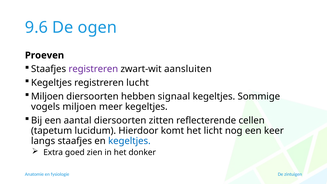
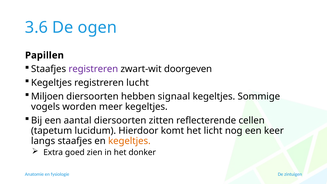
9.6: 9.6 -> 3.6
Proeven: Proeven -> Papillen
aansluiten: aansluiten -> doorgeven
vogels miljoen: miljoen -> worden
kegeltjes at (129, 141) colour: blue -> orange
